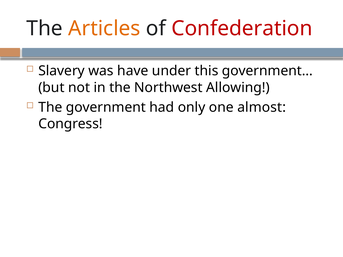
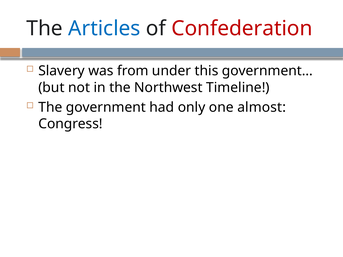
Articles colour: orange -> blue
have: have -> from
Allowing: Allowing -> Timeline
